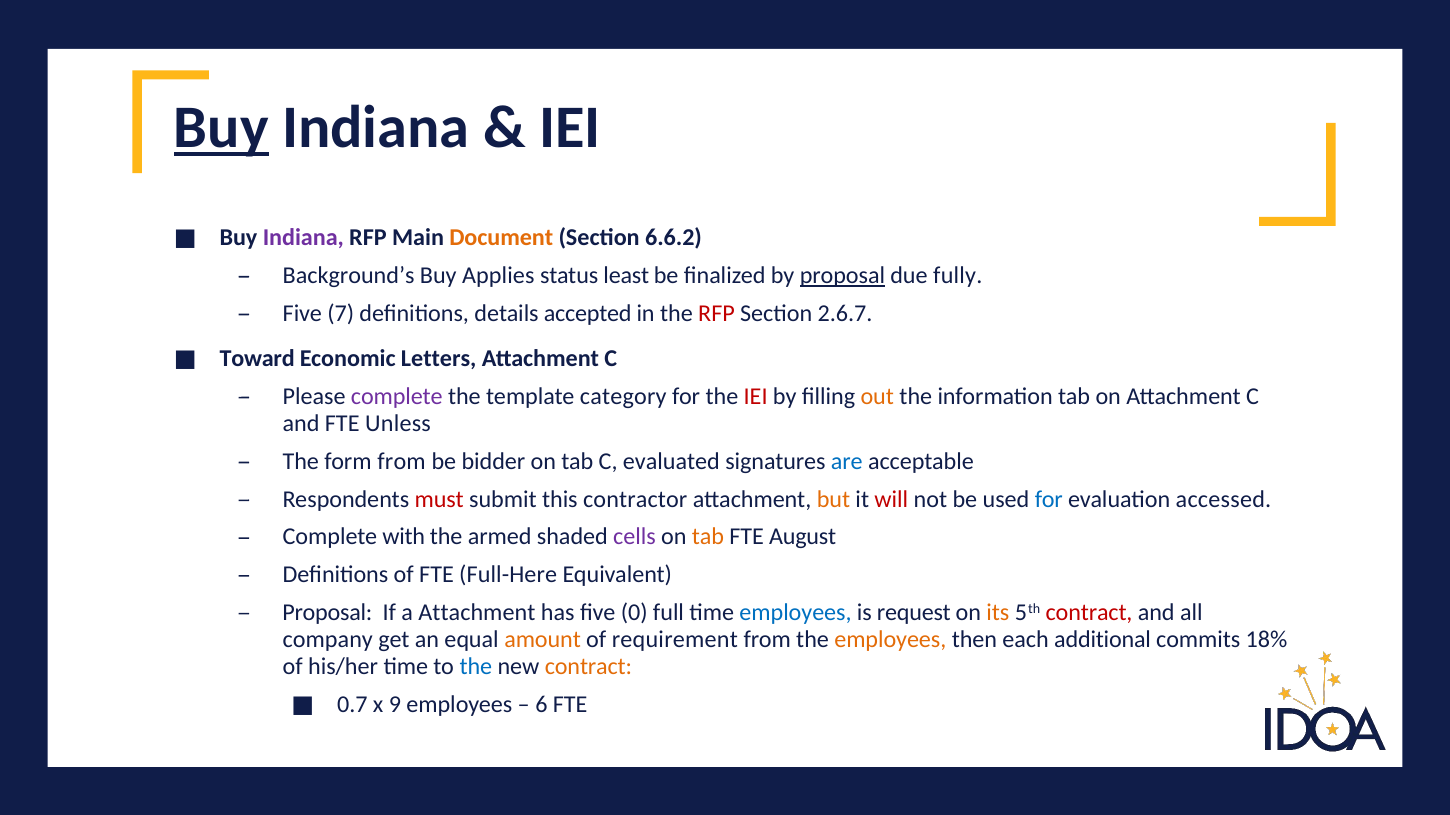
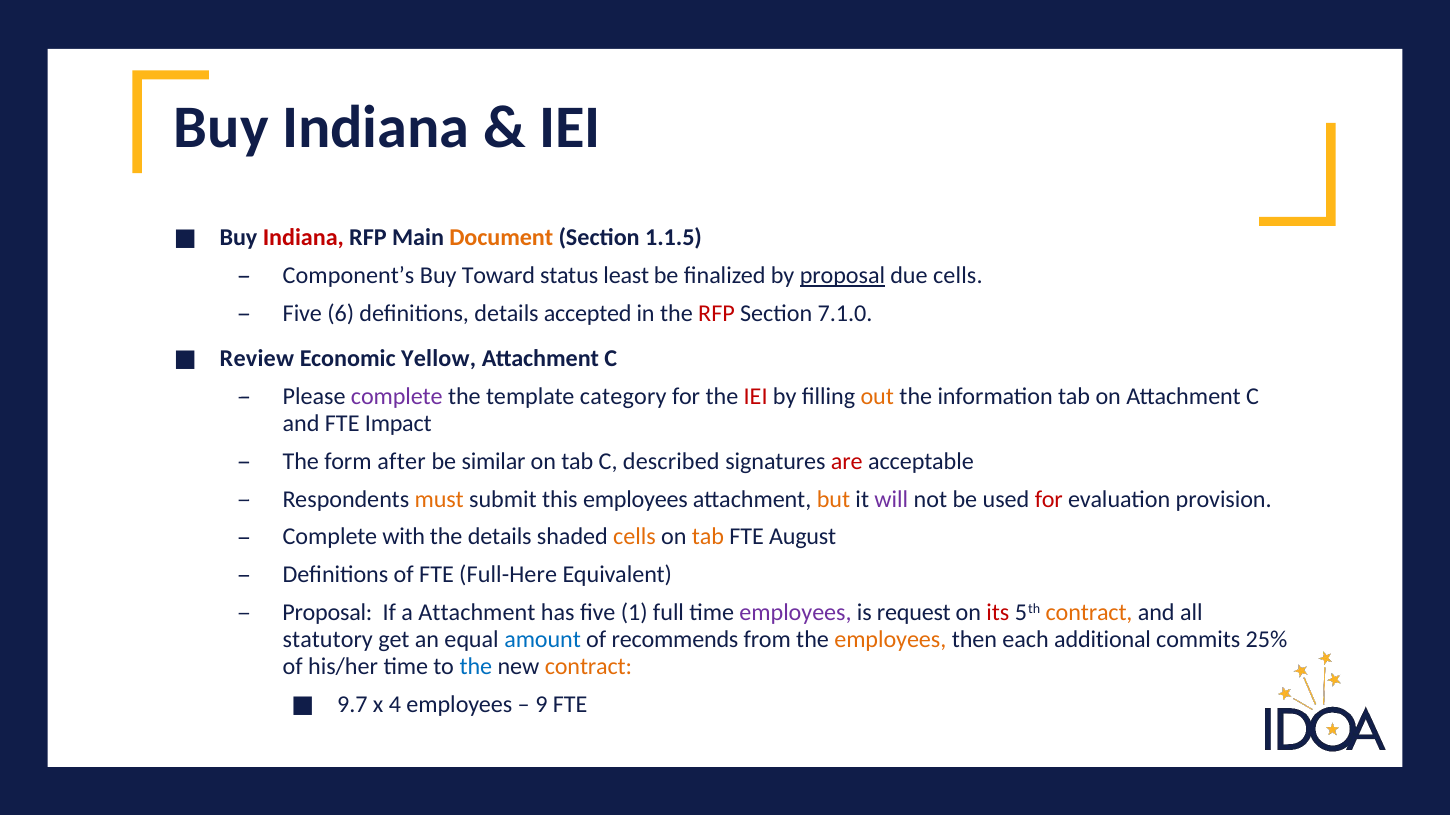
Buy at (221, 128) underline: present -> none
Indiana at (303, 238) colour: purple -> red
6.6.2: 6.6.2 -> 1.1.5
Background’s: Background’s -> Component’s
Applies: Applies -> Toward
due fully: fully -> cells
7: 7 -> 6
2.6.7: 2.6.7 -> 7.1.0
Toward: Toward -> Review
Letters: Letters -> Yellow
Unless: Unless -> Impact
form from: from -> after
bidder: bidder -> similar
evaluated: evaluated -> described
are colour: blue -> red
must colour: red -> orange
this contractor: contractor -> employees
will colour: red -> purple
for at (1049, 499) colour: blue -> red
accessed: accessed -> provision
the armed: armed -> details
cells at (635, 537) colour: purple -> orange
0: 0 -> 1
employees at (796, 613) colour: blue -> purple
its colour: orange -> red
contract at (1089, 613) colour: red -> orange
company: company -> statutory
amount colour: orange -> blue
requirement: requirement -> recommends
18%: 18% -> 25%
0.7: 0.7 -> 9.7
9: 9 -> 4
6: 6 -> 9
